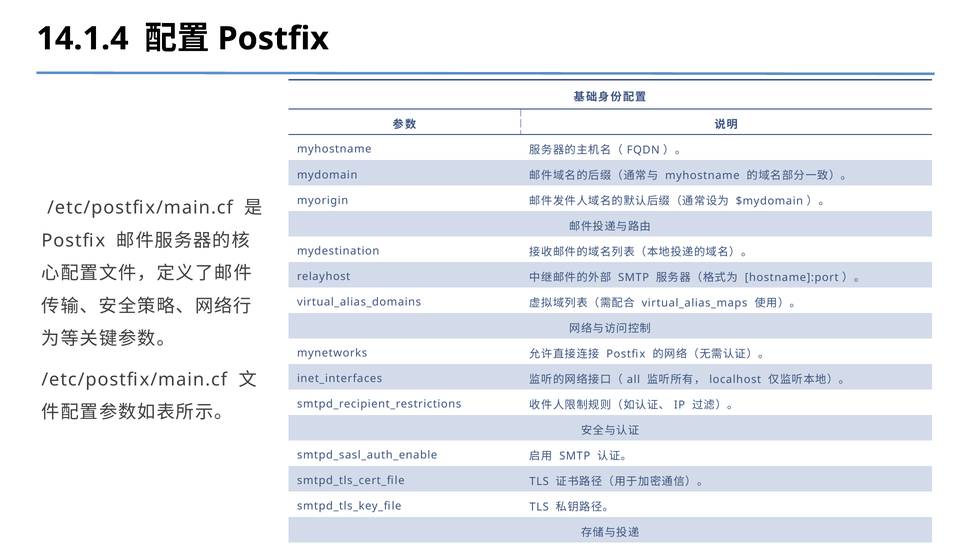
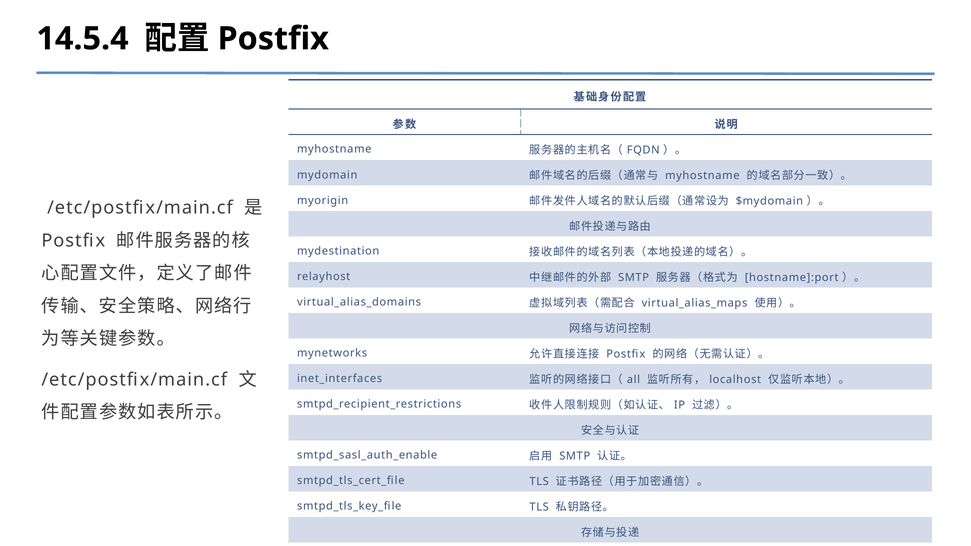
14.1.4: 14.1.4 -> 14.5.4
